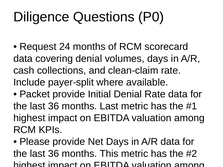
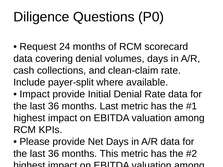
Packet at (35, 94): Packet -> Impact
